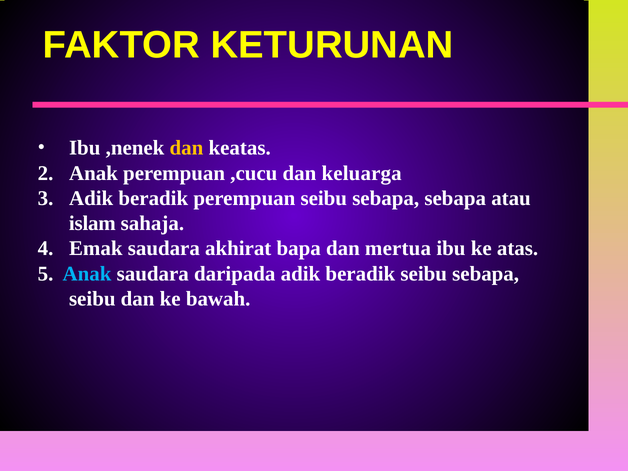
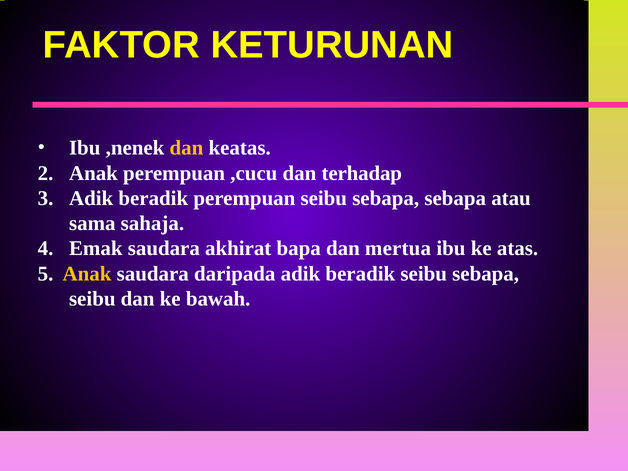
keluarga: keluarga -> terhadap
islam: islam -> sama
Anak at (87, 274) colour: light blue -> yellow
